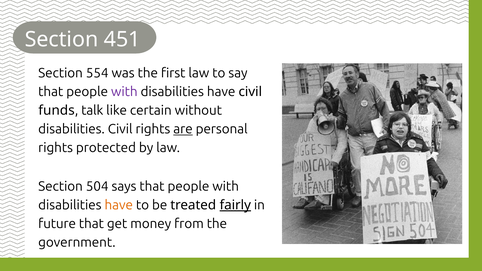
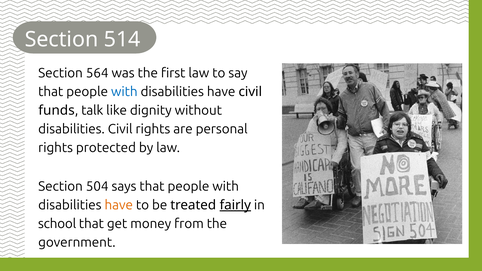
451: 451 -> 514
554: 554 -> 564
with at (124, 92) colour: purple -> blue
certain: certain -> dignity
are underline: present -> none
future: future -> school
